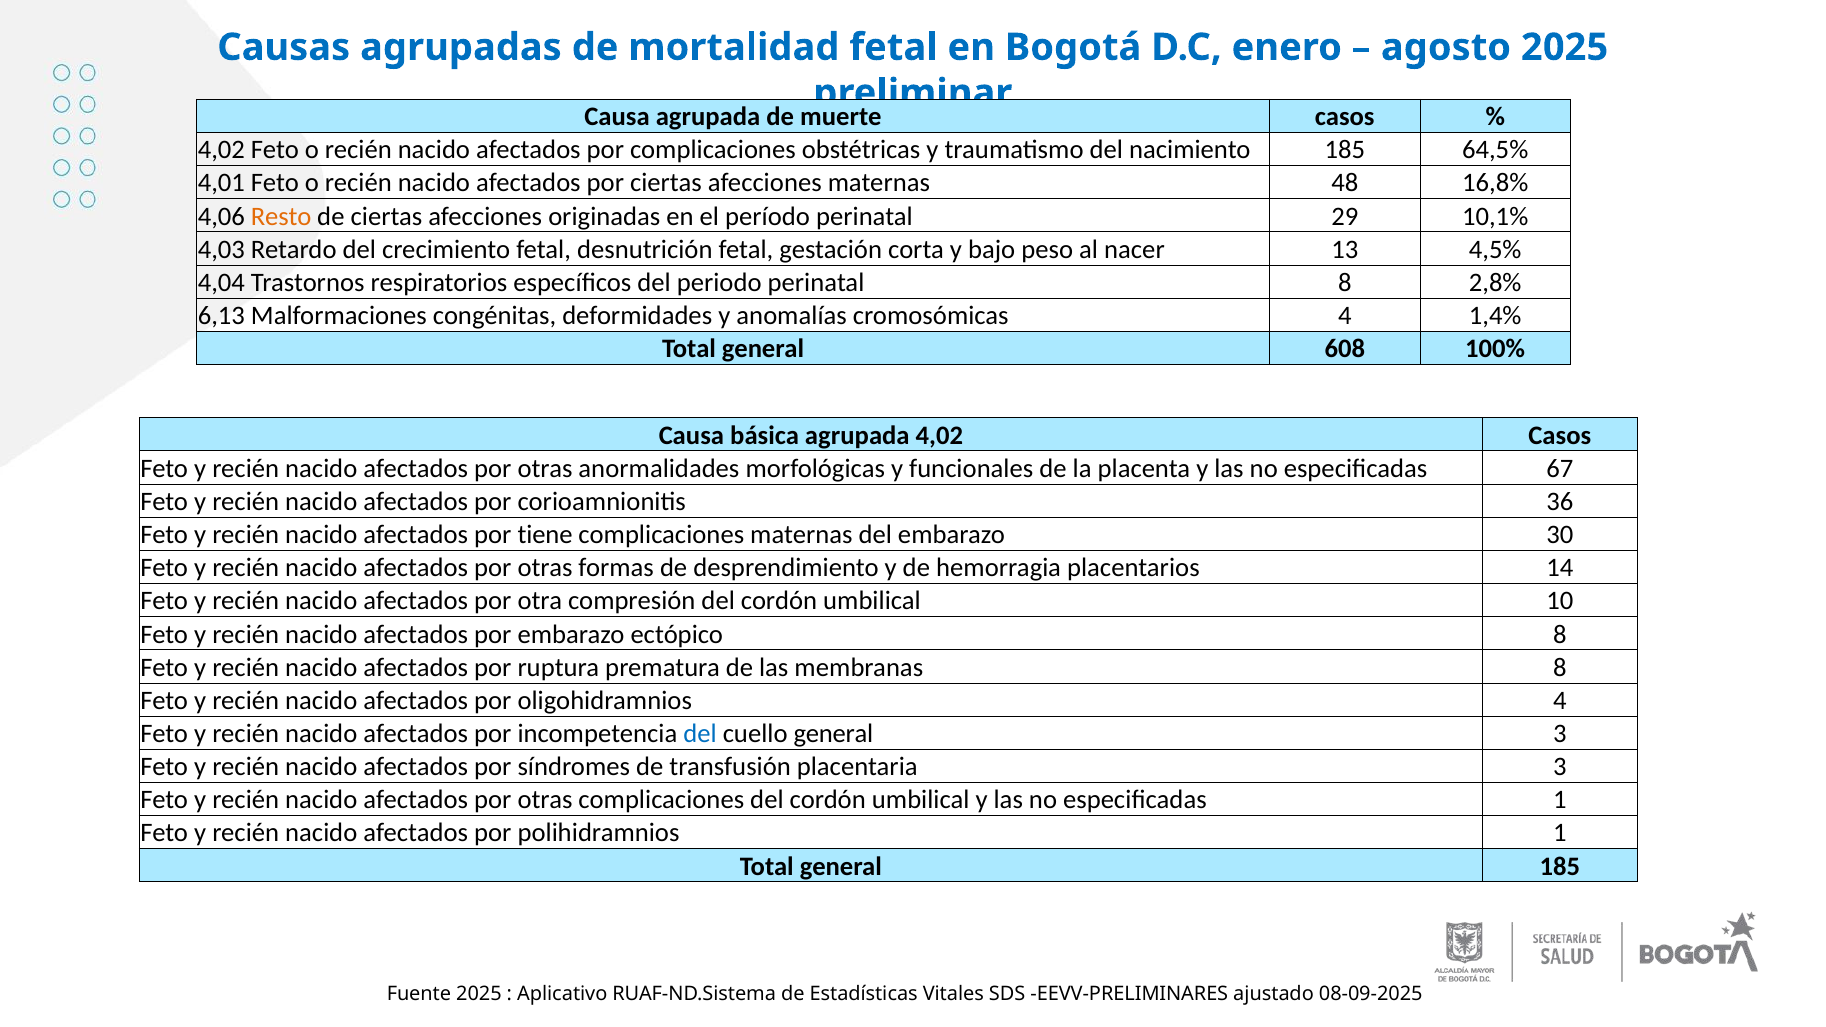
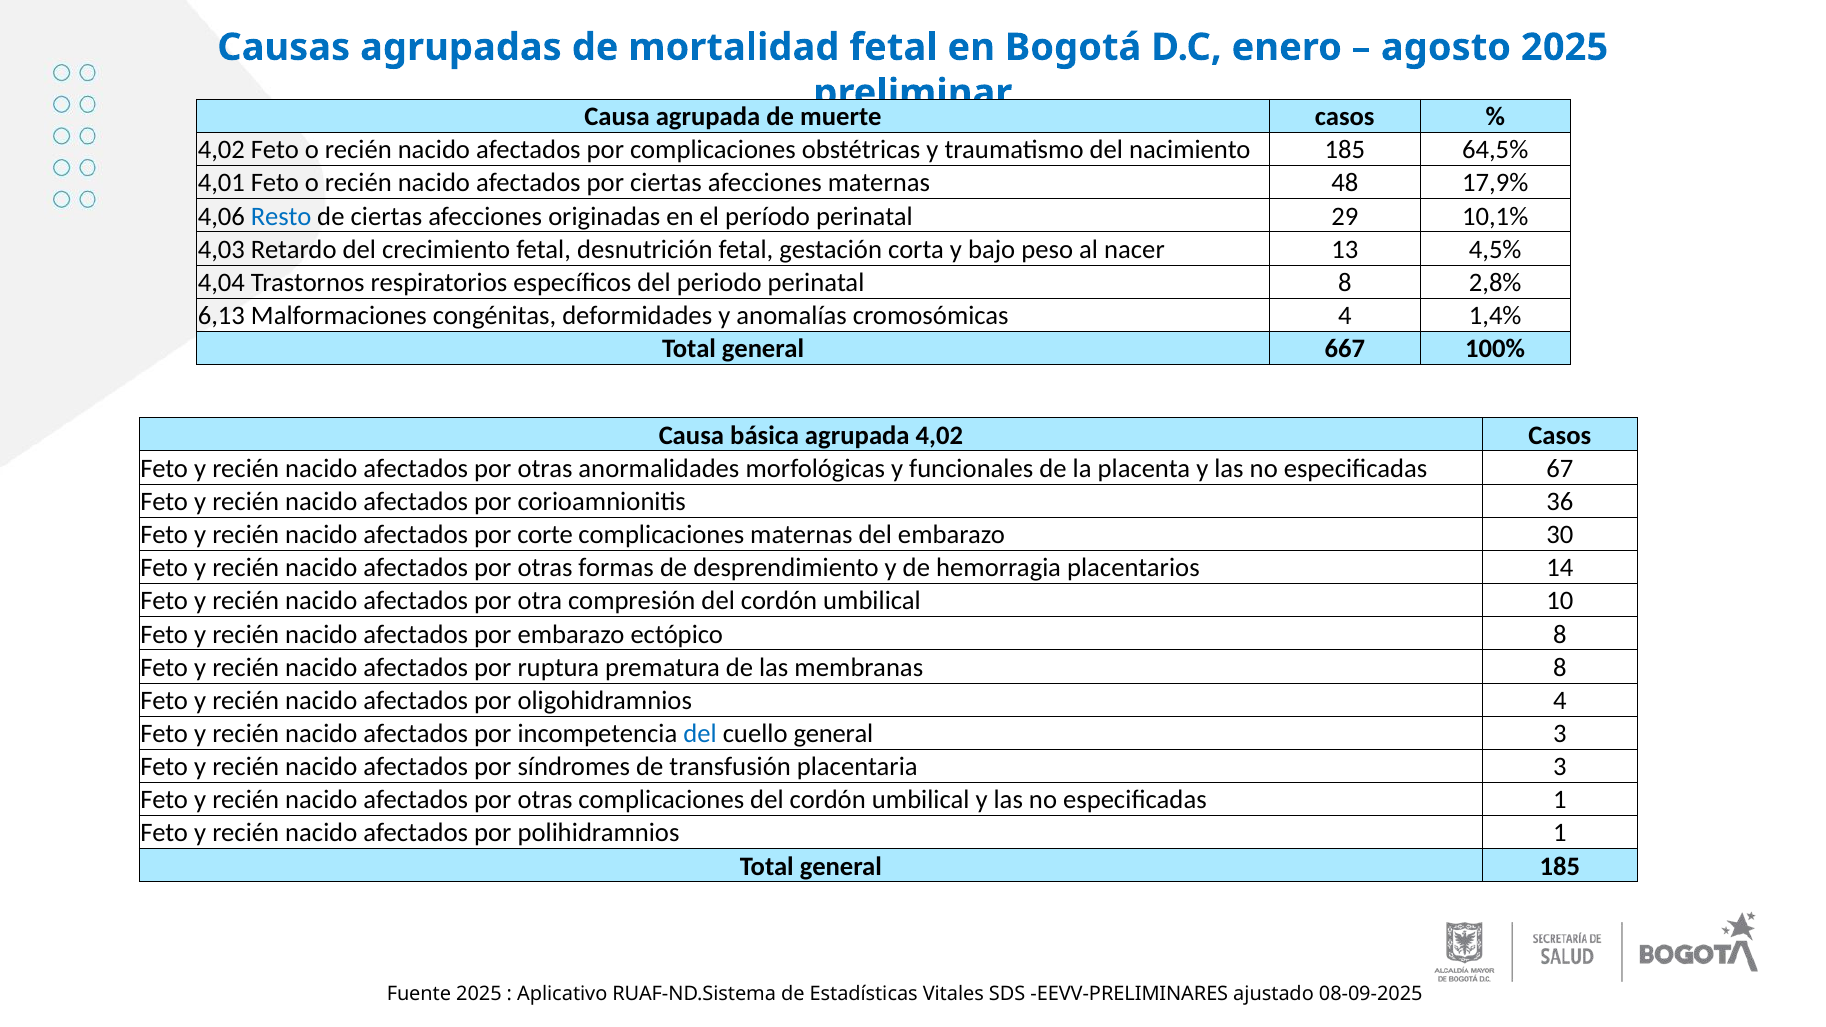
16,8%: 16,8% -> 17,9%
Resto colour: orange -> blue
608: 608 -> 667
tiene: tiene -> corte
